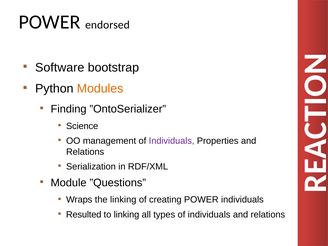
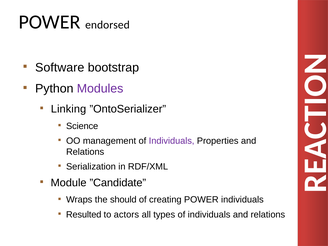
Modules colour: orange -> purple
Finding: Finding -> Linking
”Questions: ”Questions -> ”Candidate
the linking: linking -> should
to linking: linking -> actors
